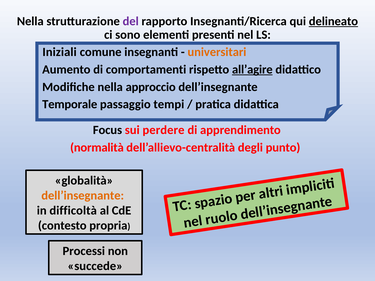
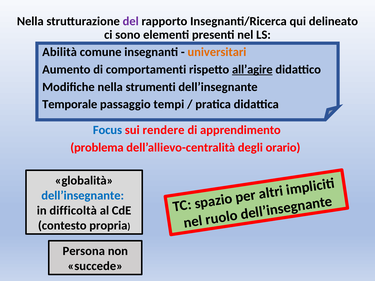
delineato underline: present -> none
Iniziali: Iniziali -> Abilità
approccio: approccio -> strumenti
Focus colour: black -> blue
perdere: perdere -> rendere
normalità: normalità -> problema
punto: punto -> orario
dell’insegnante at (83, 196) colour: orange -> blue
Processi: Processi -> Persona
